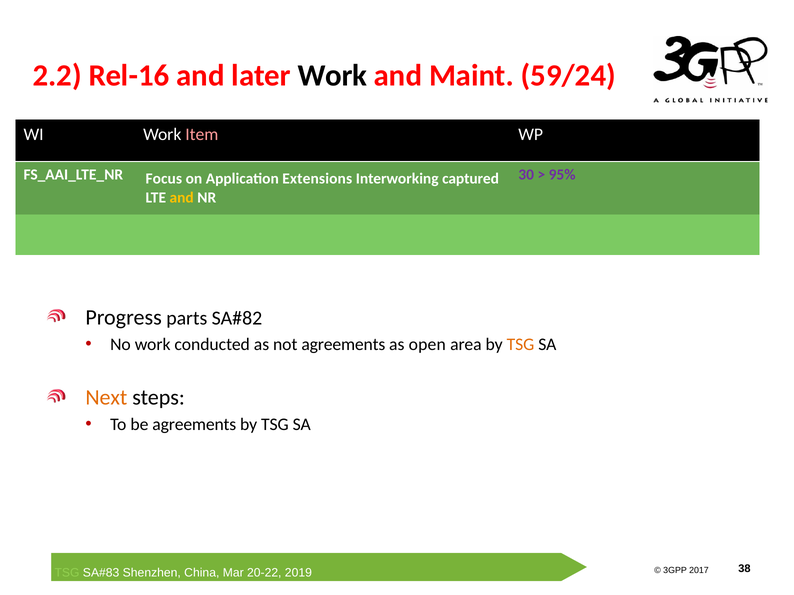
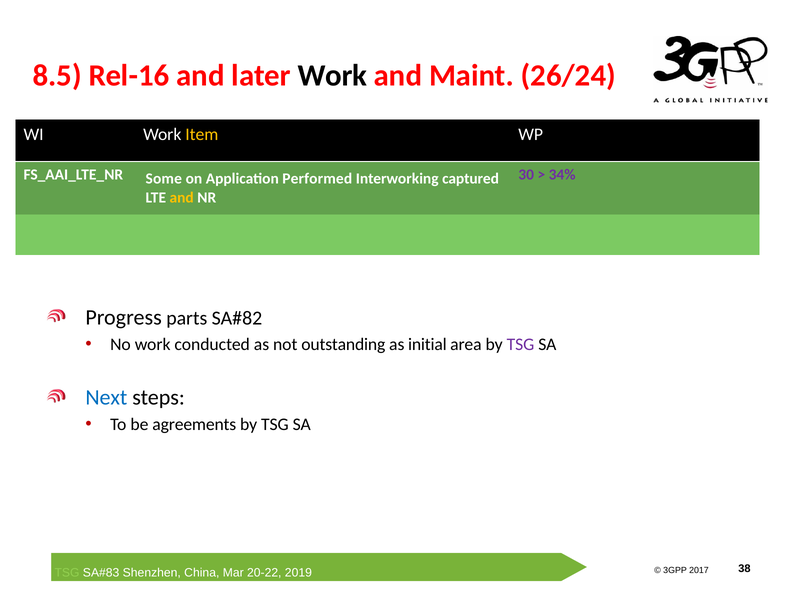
2.2: 2.2 -> 8.5
59/24: 59/24 -> 26/24
Item colour: pink -> yellow
Focus: Focus -> Some
Extensions: Extensions -> Performed
95%: 95% -> 34%
not agreements: agreements -> outstanding
open: open -> initial
TSG at (521, 345) colour: orange -> purple
Next colour: orange -> blue
